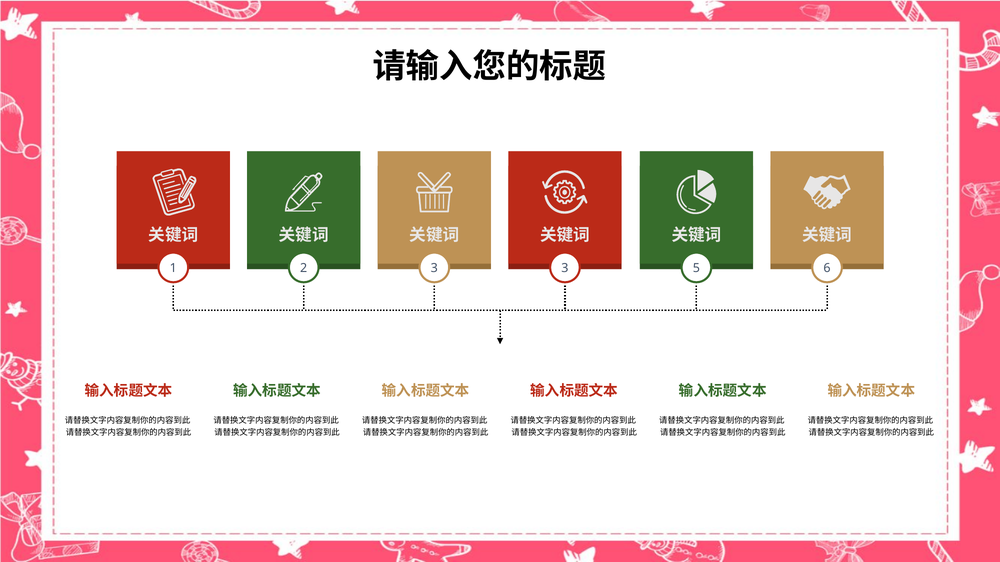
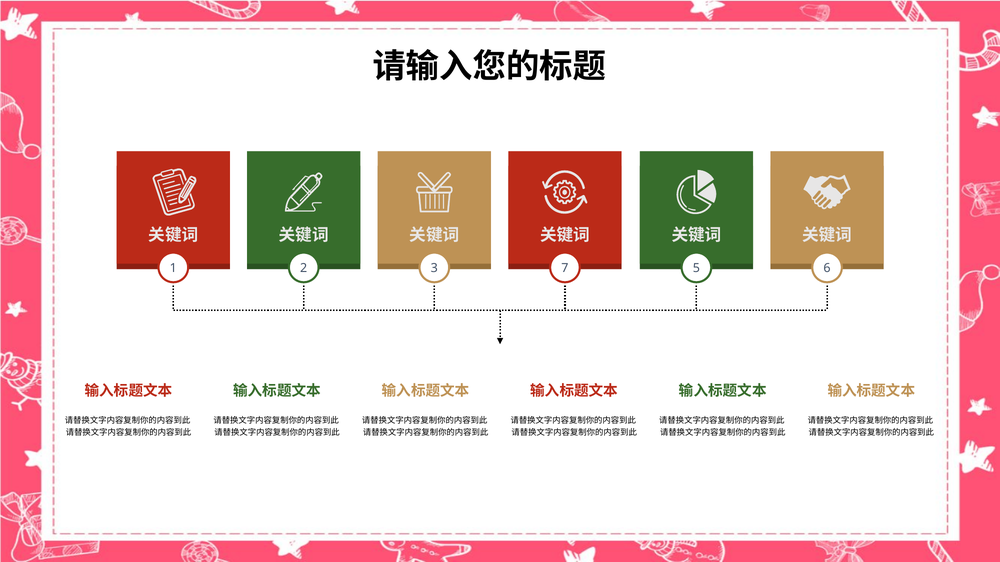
3 3: 3 -> 7
